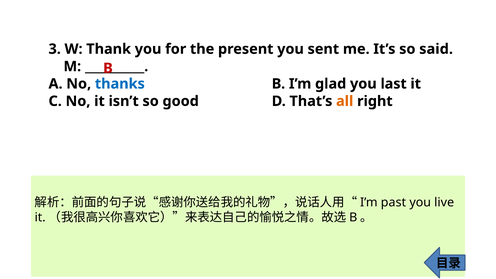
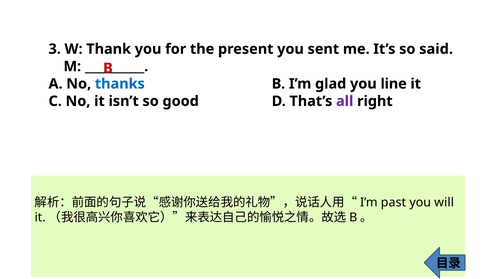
last: last -> line
all colour: orange -> purple
live: live -> will
